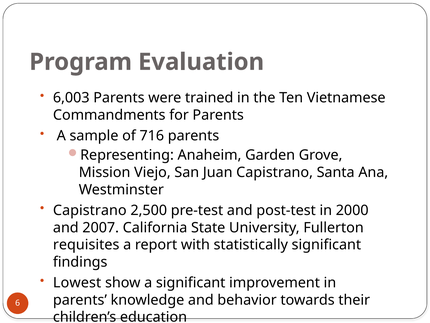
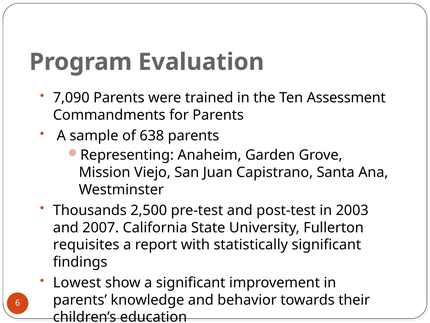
6,003: 6,003 -> 7,090
Vietnamese: Vietnamese -> Assessment
716: 716 -> 638
Capistrano at (90, 210): Capistrano -> Thousands
2000: 2000 -> 2003
